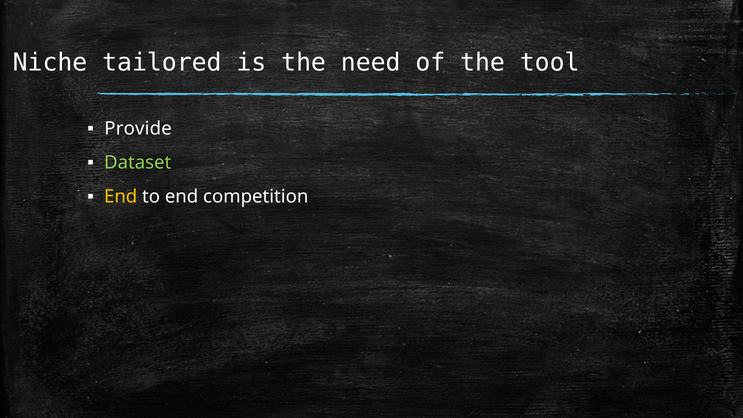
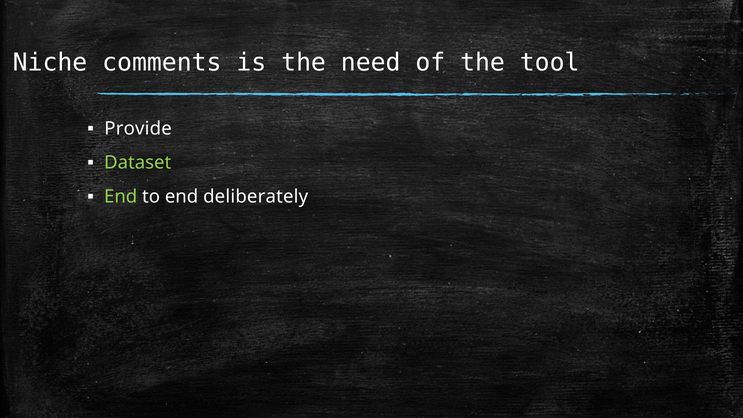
tailored: tailored -> comments
End at (121, 197) colour: yellow -> light green
competition: competition -> deliberately
